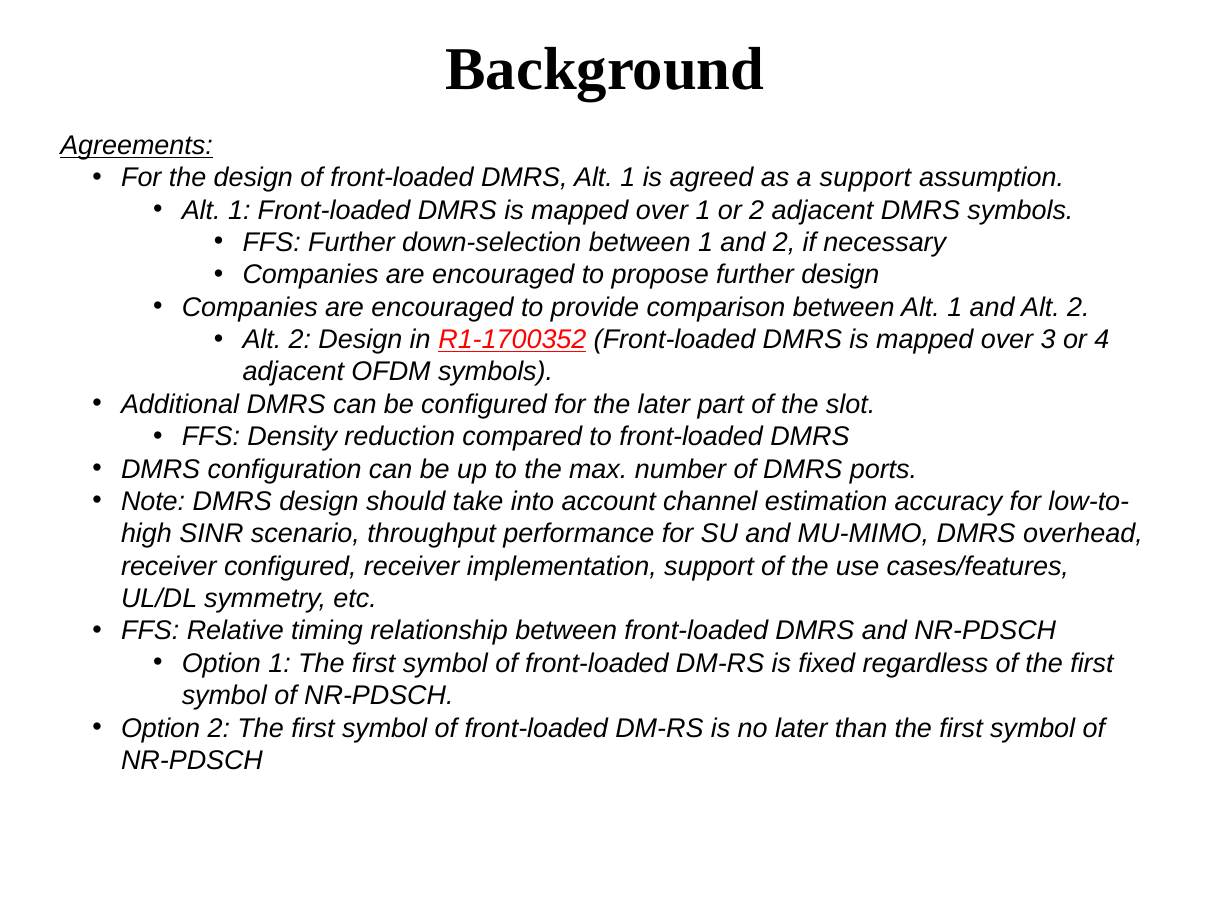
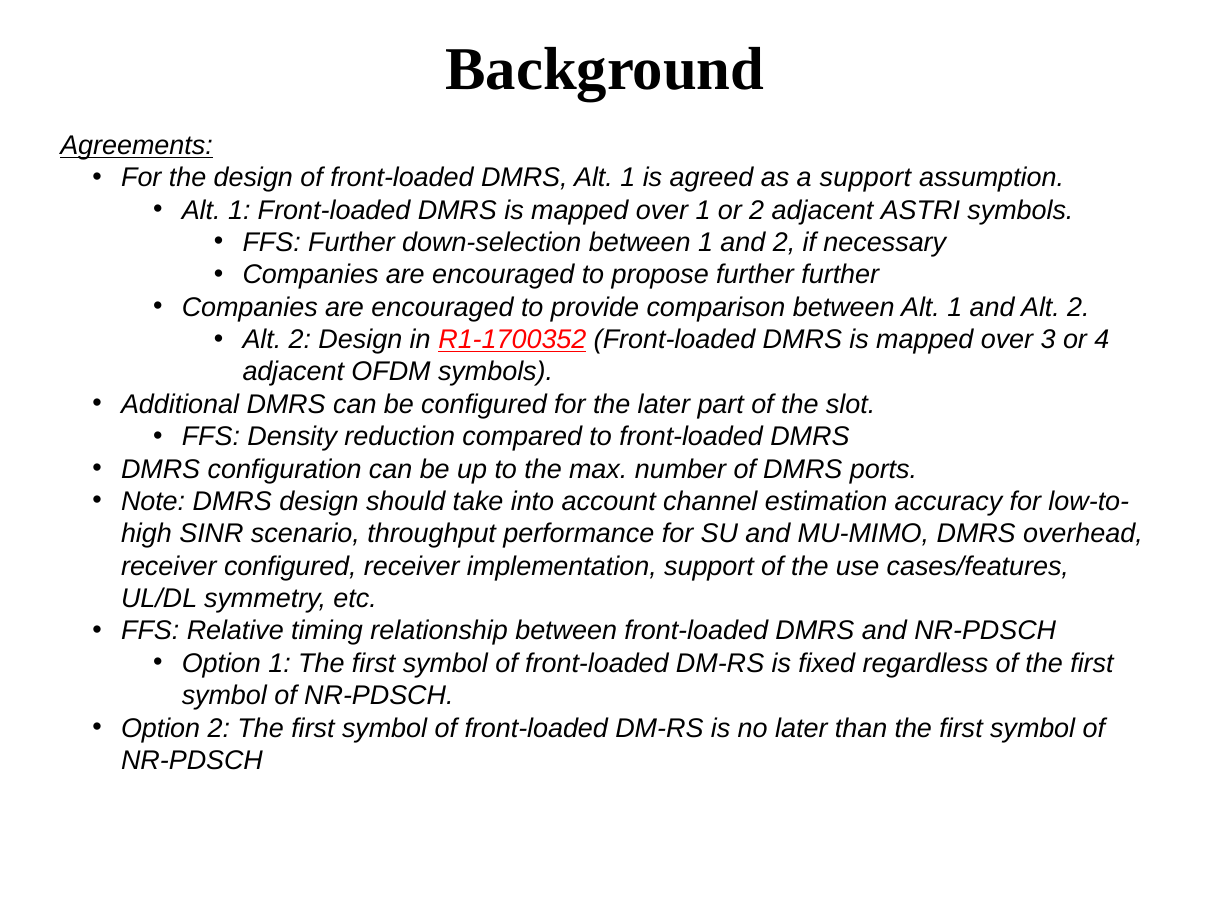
adjacent DMRS: DMRS -> ASTRI
further design: design -> further
